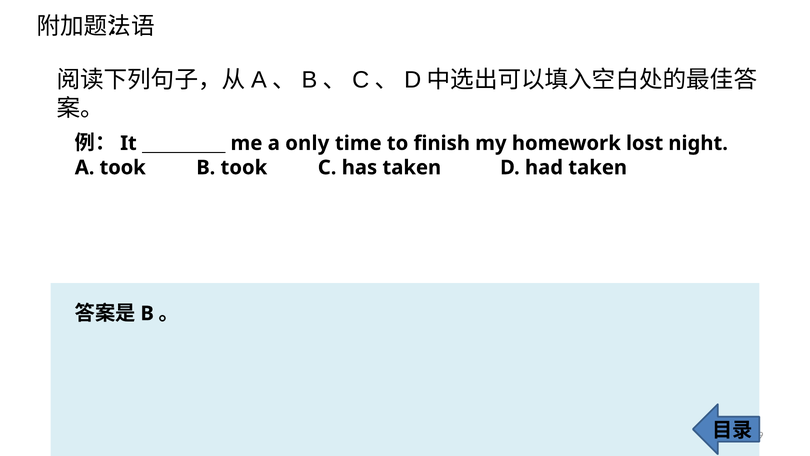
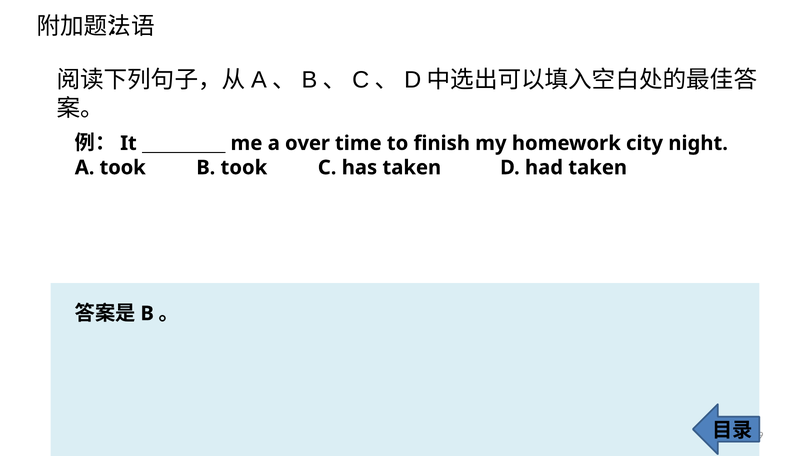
only: only -> over
lost: lost -> city
